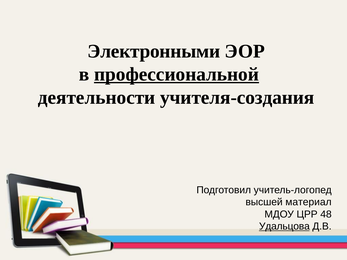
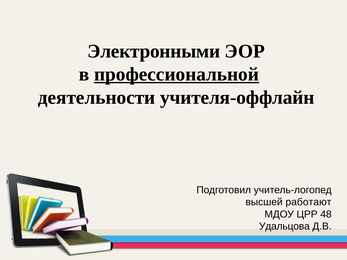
учителя-создания: учителя-создания -> учителя-оффлайн
материал: материал -> работают
Удальцова underline: present -> none
